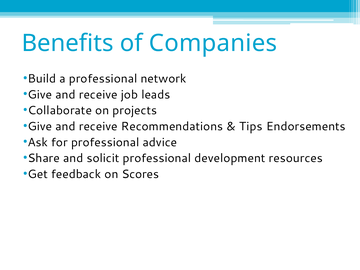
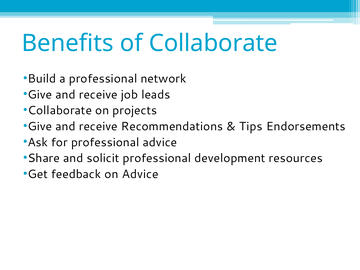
of Companies: Companies -> Collaborate
on Scores: Scores -> Advice
